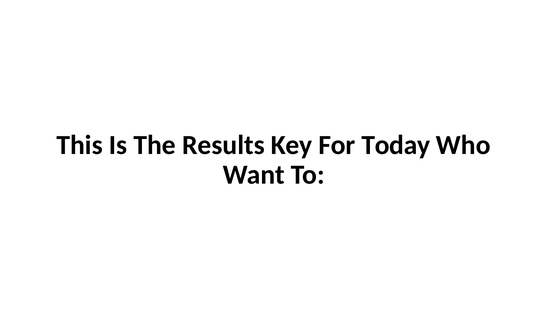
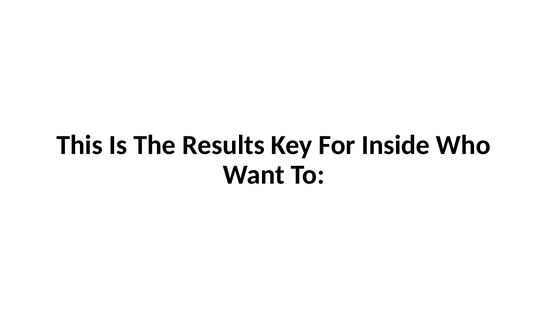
Today: Today -> Inside
